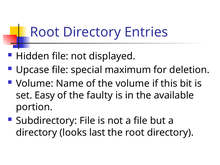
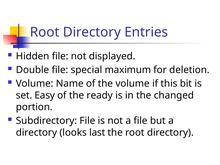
Upcase: Upcase -> Double
faulty: faulty -> ready
available: available -> changed
